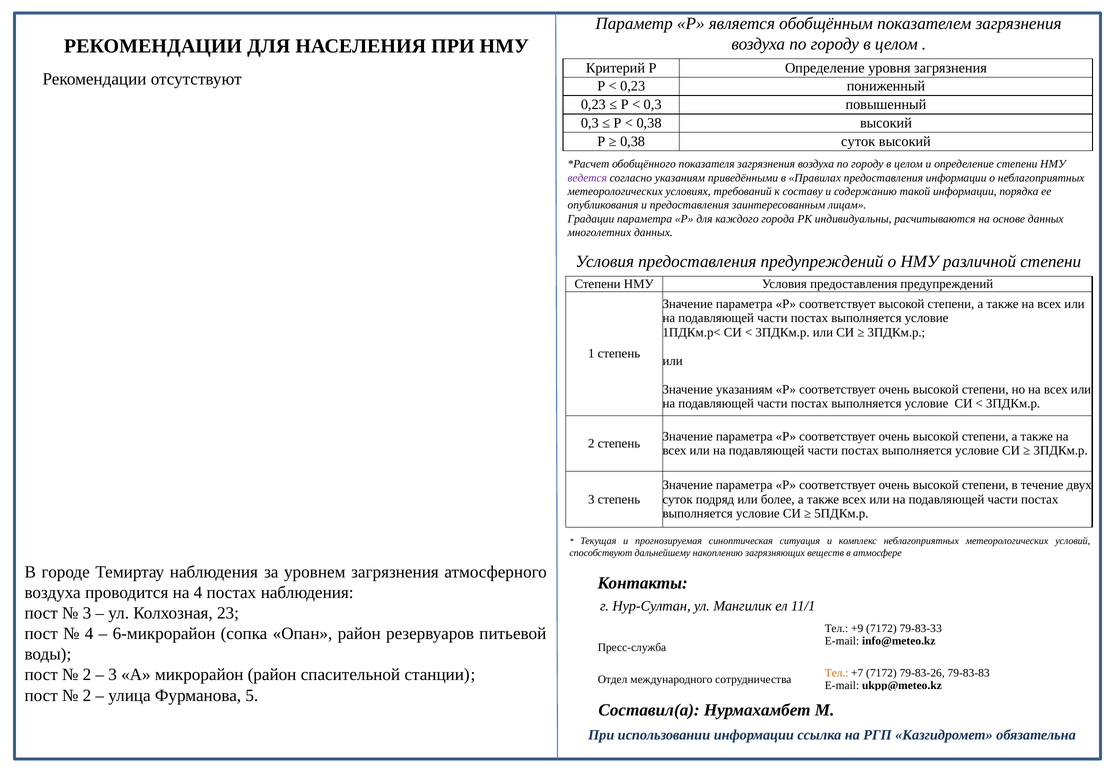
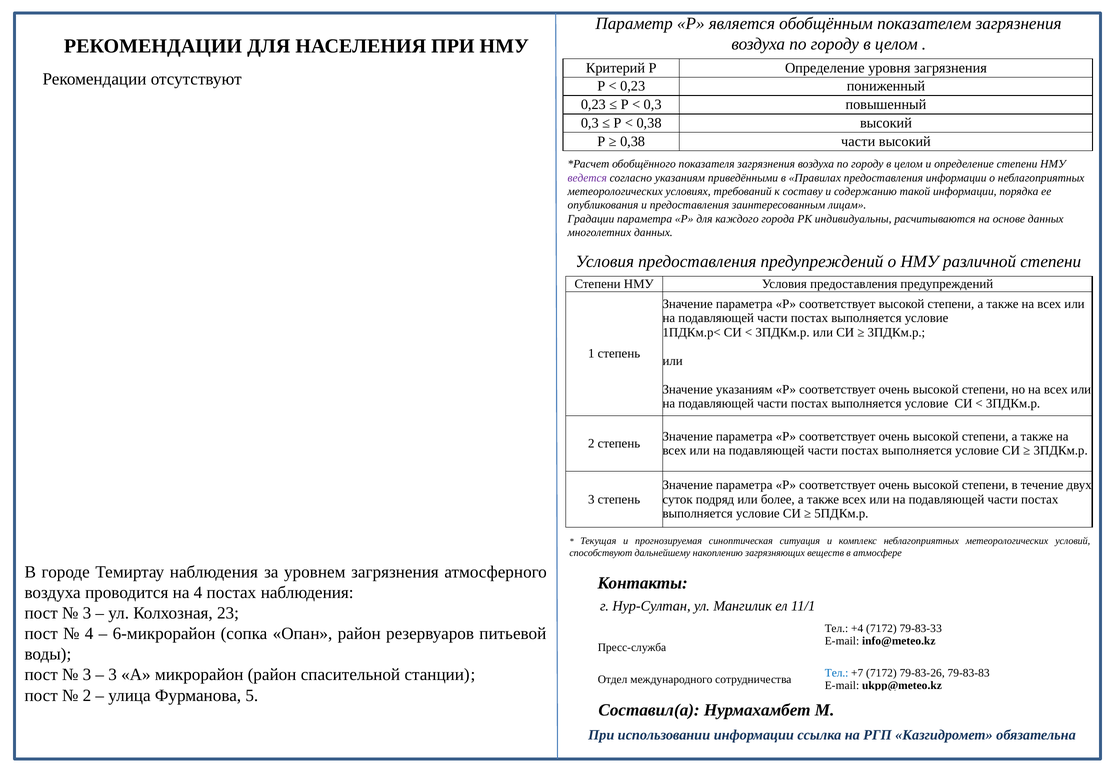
0,38 суток: суток -> части
+9: +9 -> +4
2 at (87, 675): 2 -> 3
Тел at (837, 673) colour: orange -> blue
